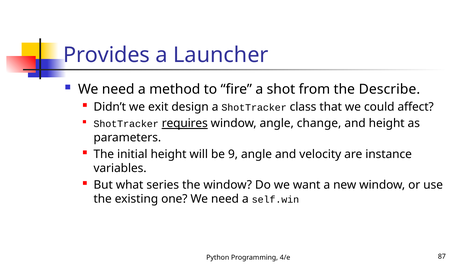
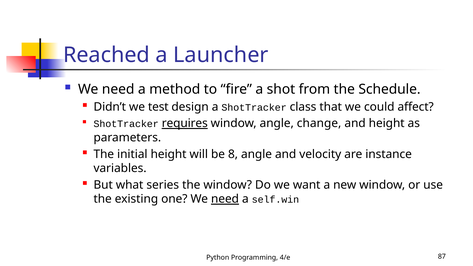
Provides: Provides -> Reached
Describe: Describe -> Schedule
exit: exit -> test
9: 9 -> 8
need at (225, 199) underline: none -> present
